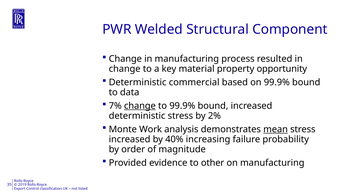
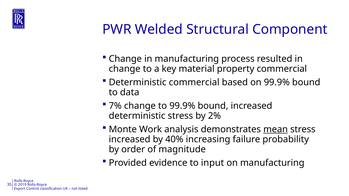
property opportunity: opportunity -> commercial
change at (140, 106) underline: present -> none
other: other -> input
